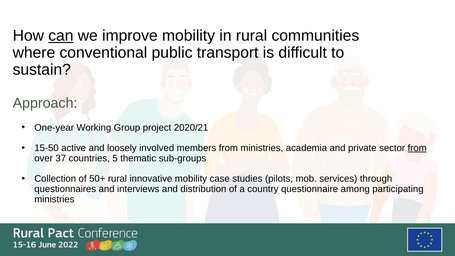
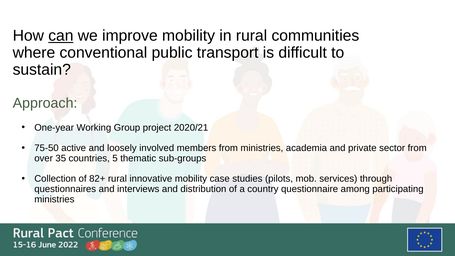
15-50: 15-50 -> 75-50
from at (417, 148) underline: present -> none
37: 37 -> 35
50+: 50+ -> 82+
